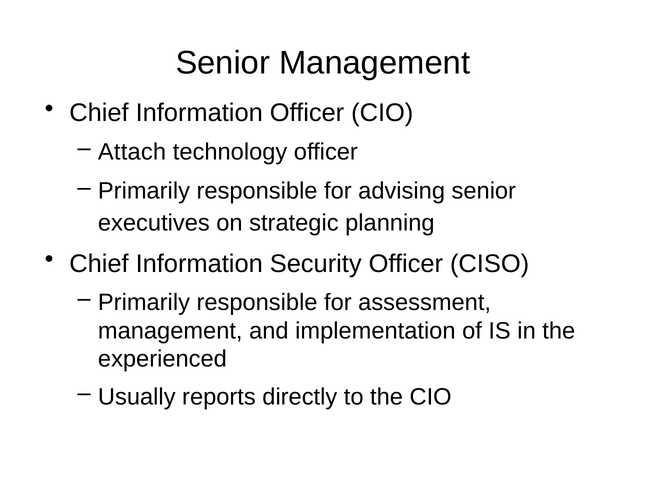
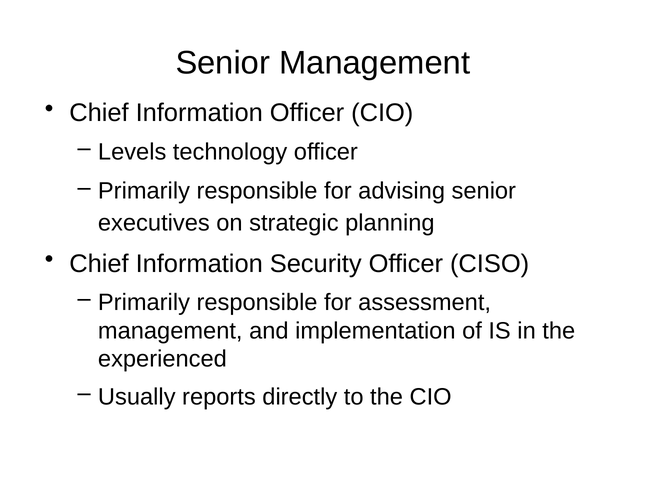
Attach: Attach -> Levels
